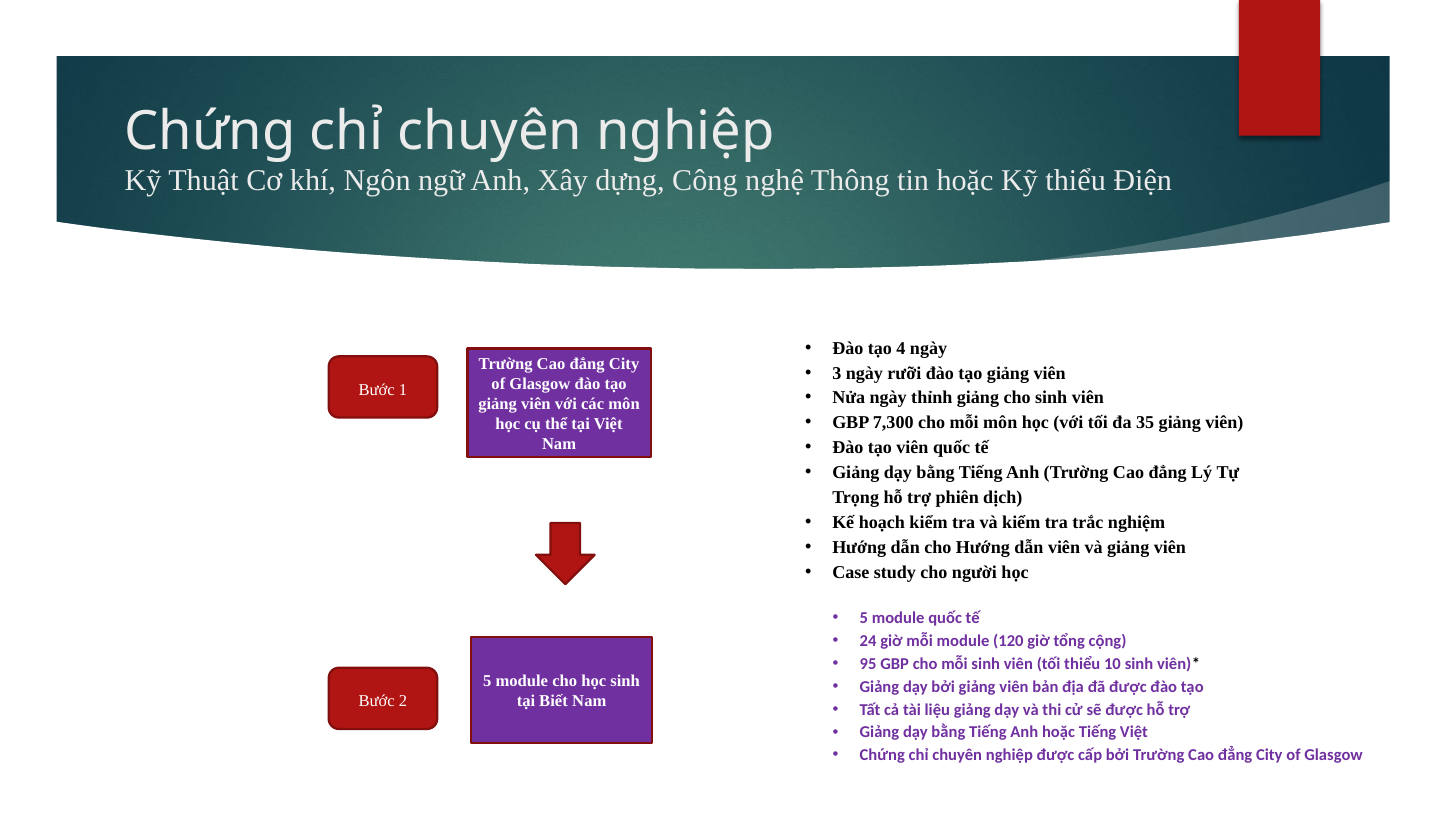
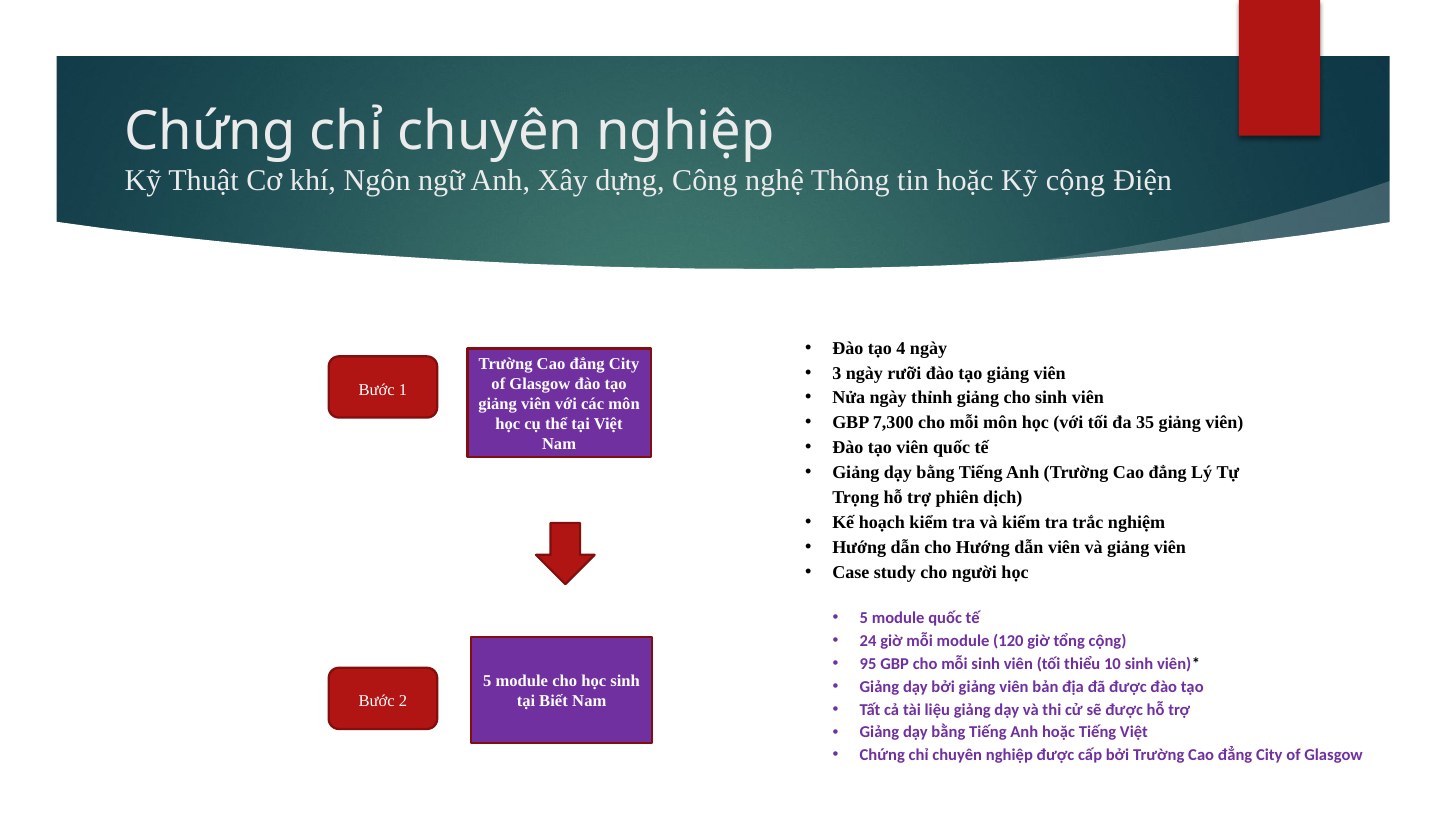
Kỹ thiểu: thiểu -> cộng
